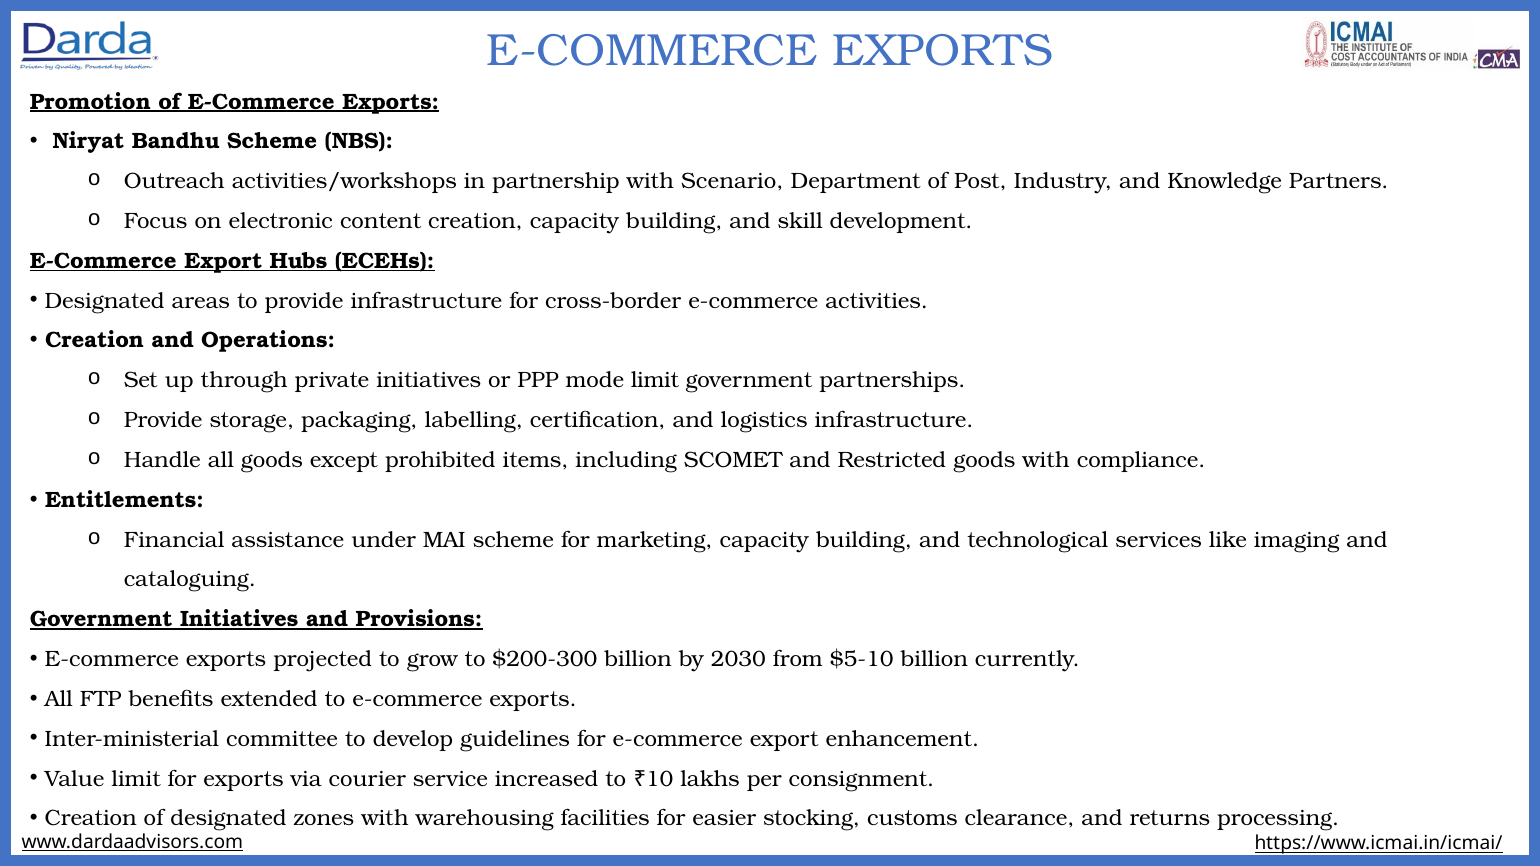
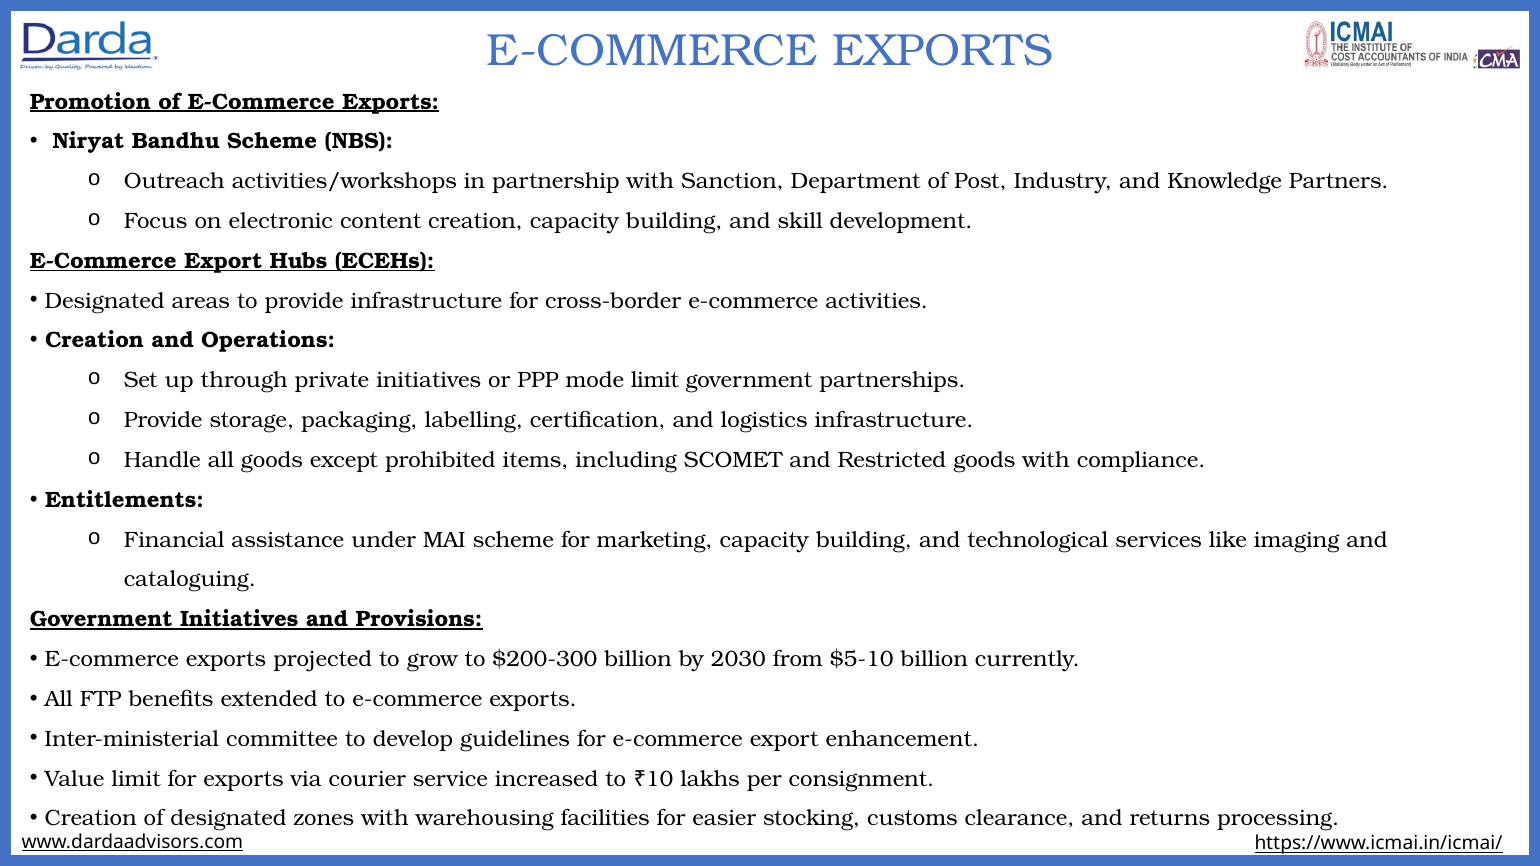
Scenario: Scenario -> Sanction
